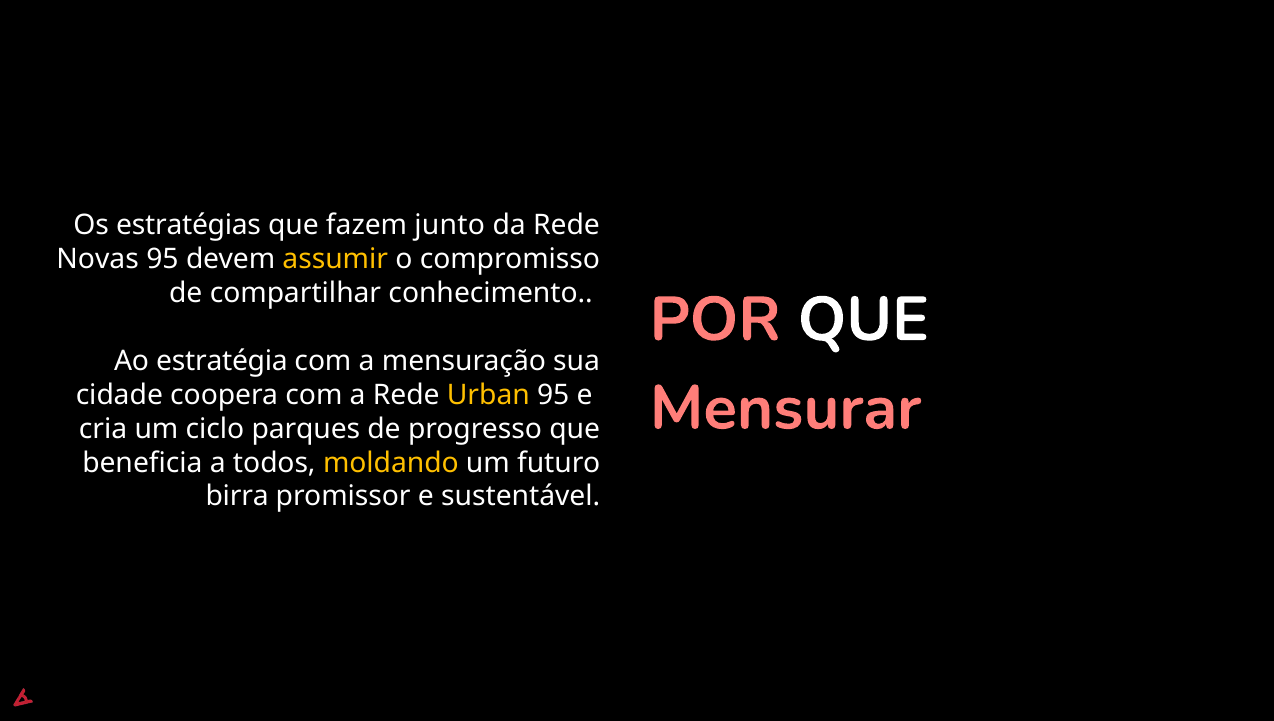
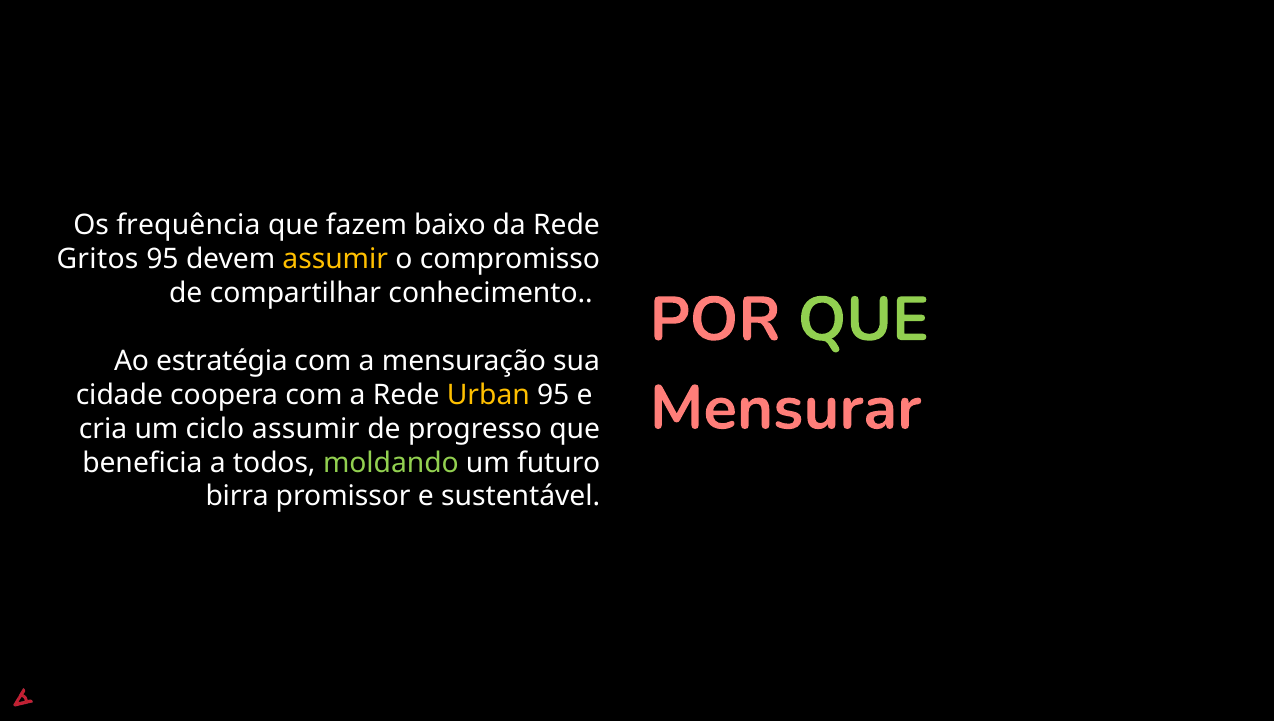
estratégias: estratégias -> frequência
junto: junto -> baixo
Novas: Novas -> Gritos
QUE at (863, 320) colour: white -> light green
ciclo parques: parques -> assumir
moldando colour: yellow -> light green
